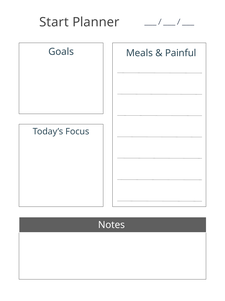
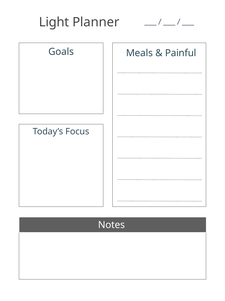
Start: Start -> Light
